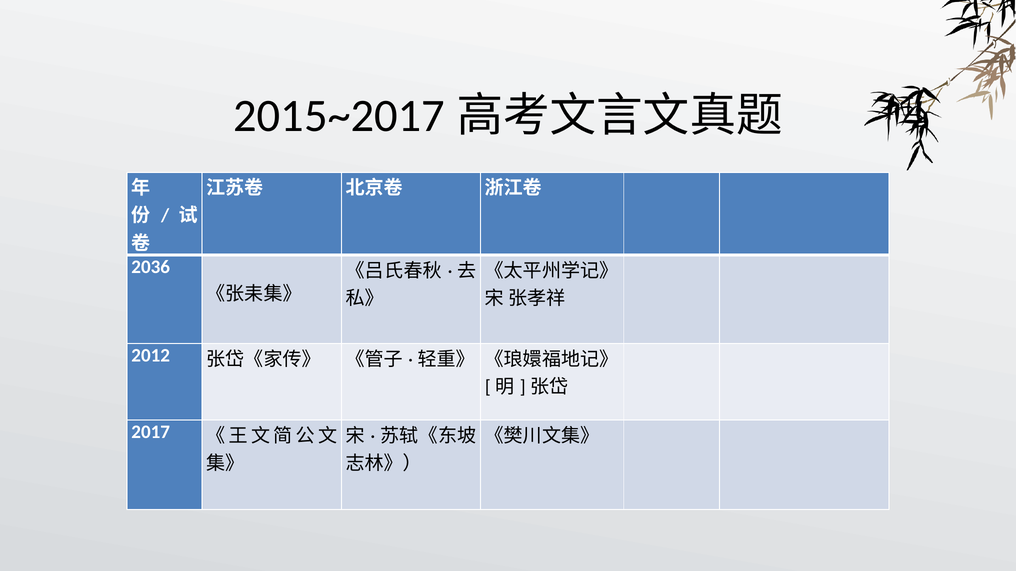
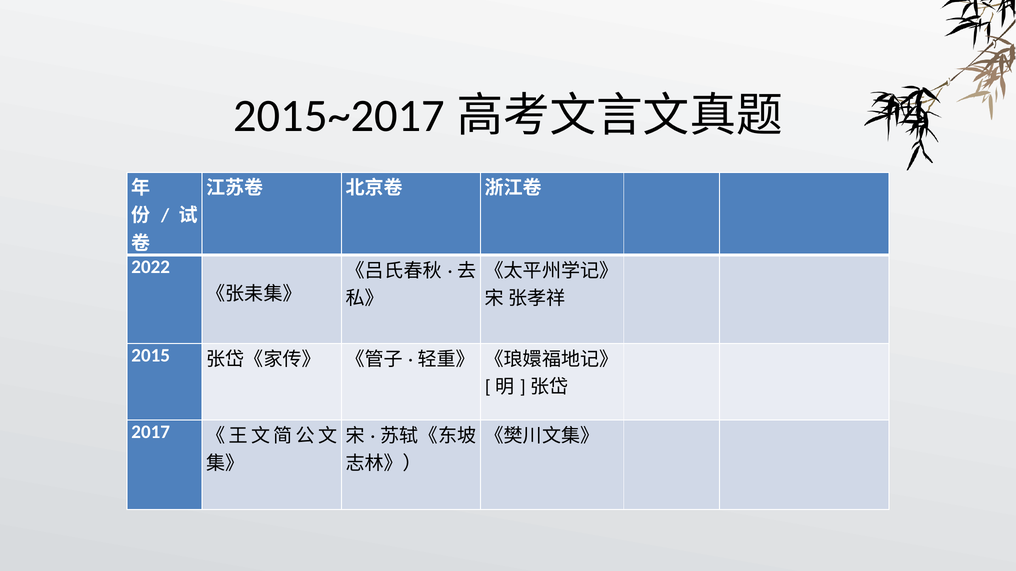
2036: 2036 -> 2022
2012: 2012 -> 2015
